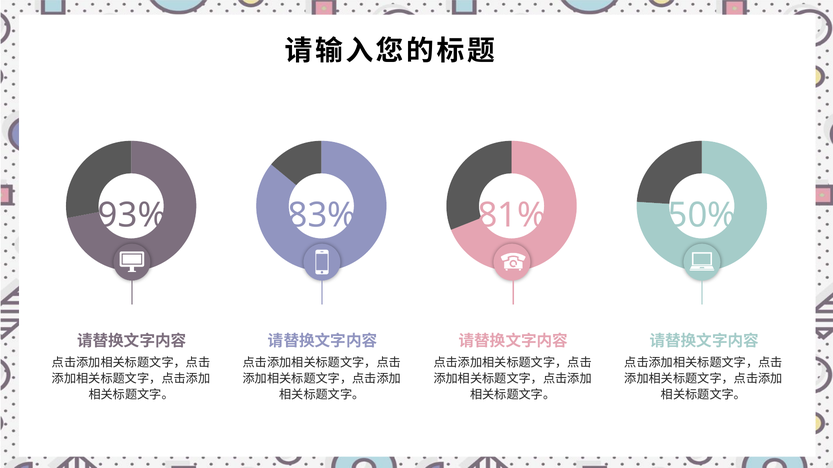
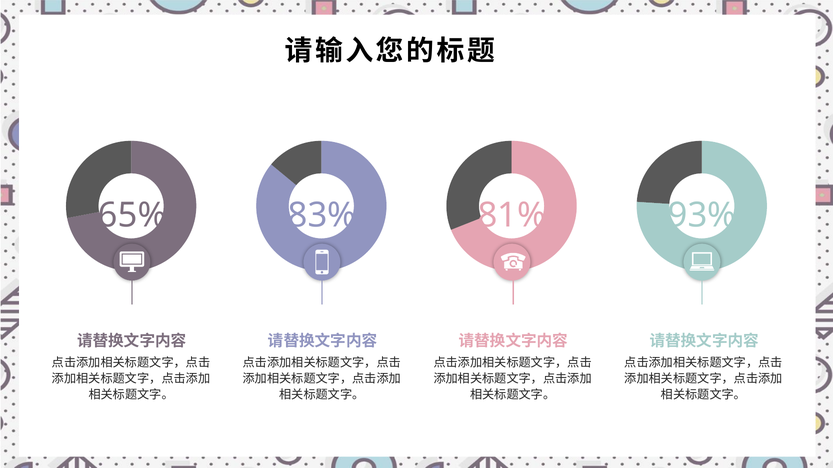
93%: 93% -> 65%
50%: 50% -> 93%
